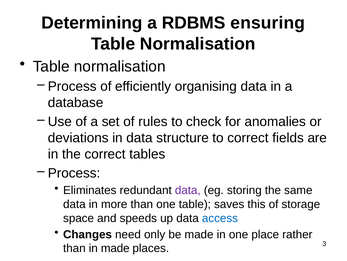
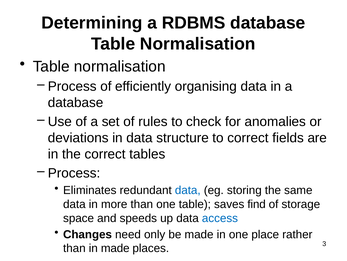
RDBMS ensuring: ensuring -> database
data at (188, 190) colour: purple -> blue
this: this -> find
